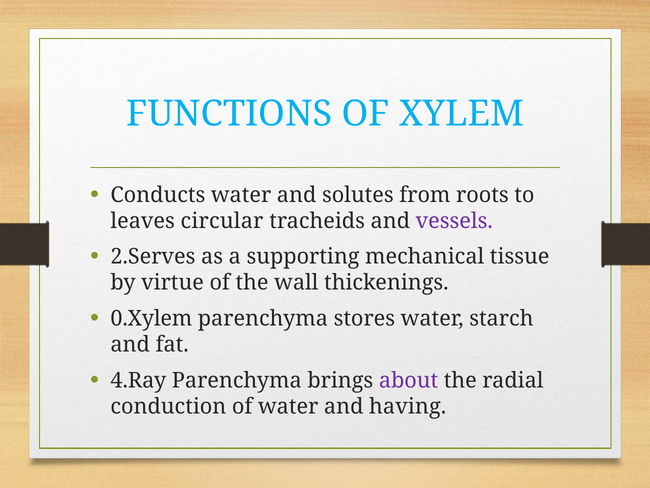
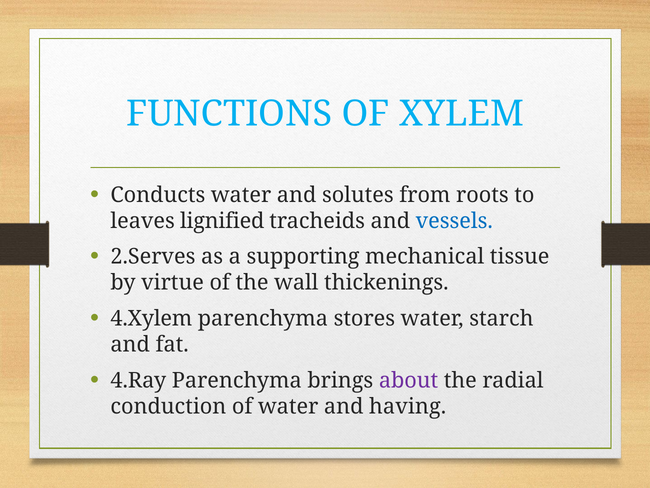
circular: circular -> lignified
vessels colour: purple -> blue
0.Xylem: 0.Xylem -> 4.Xylem
